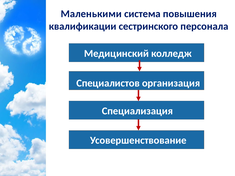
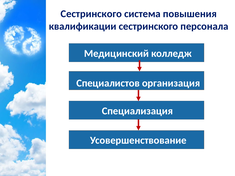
Маленькими at (91, 14): Маленькими -> Сестринского
